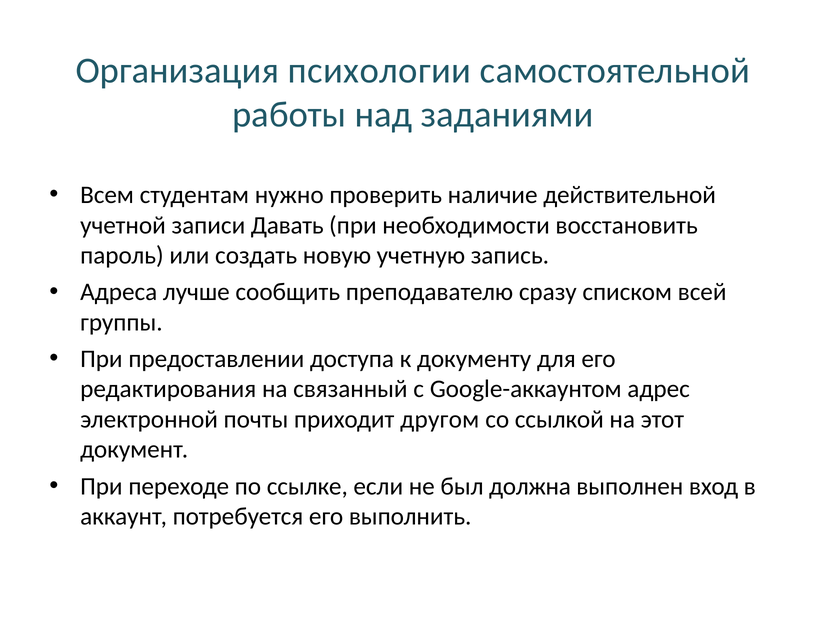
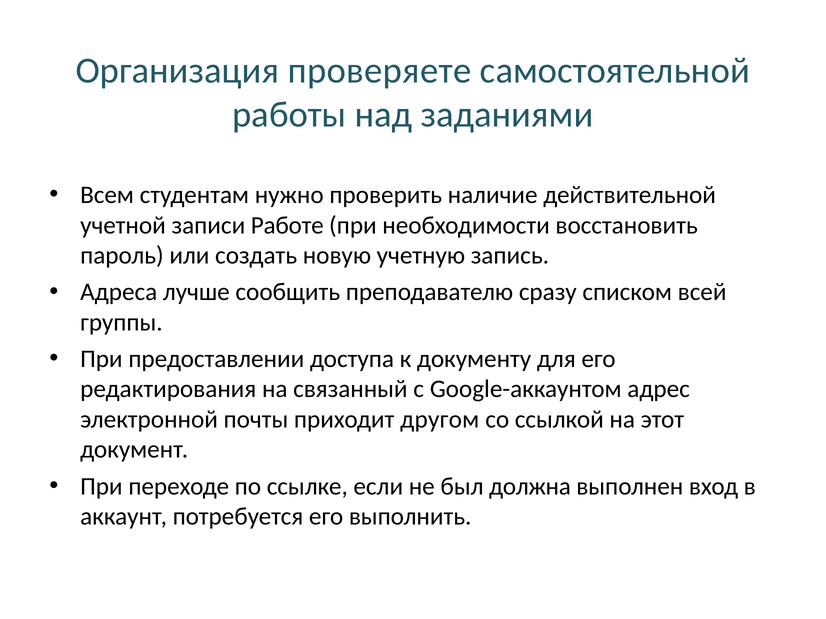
психологии: психологии -> проверяете
Давать: Давать -> Работе
